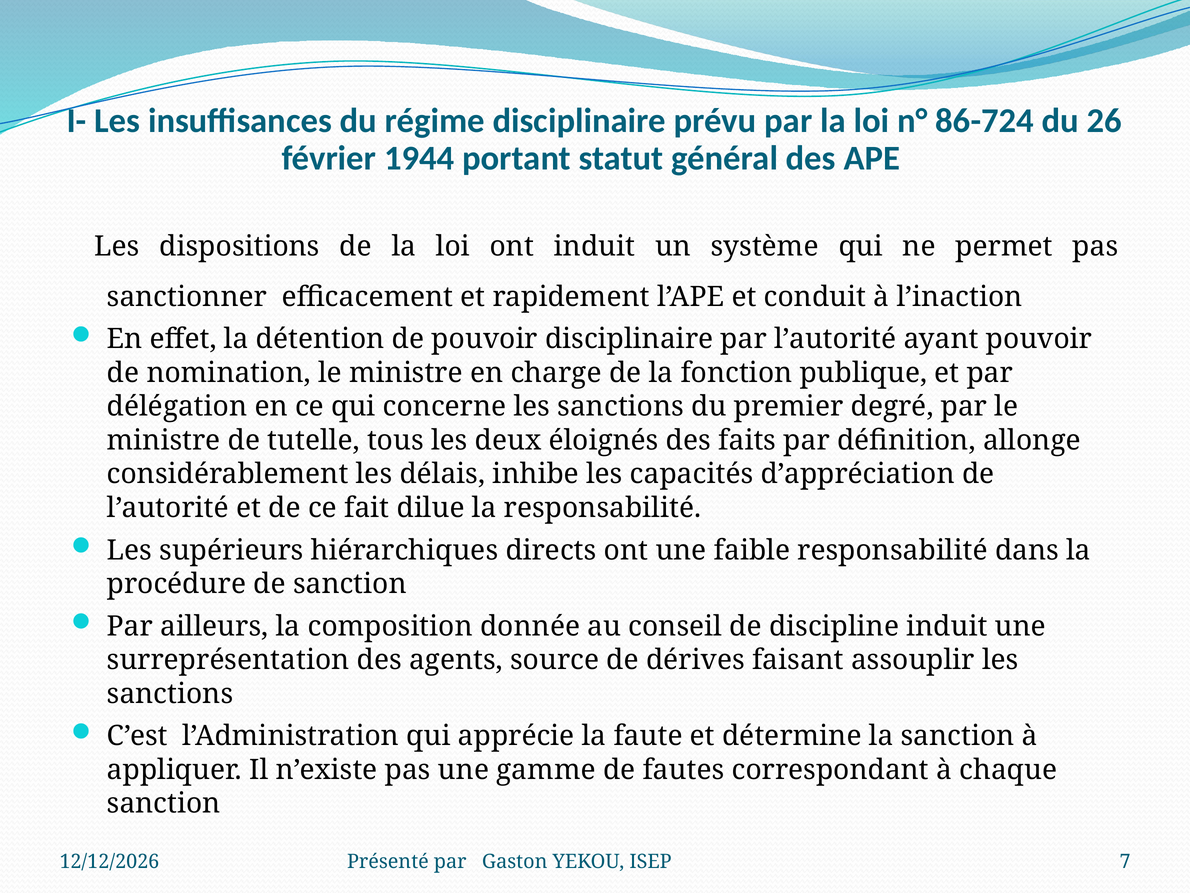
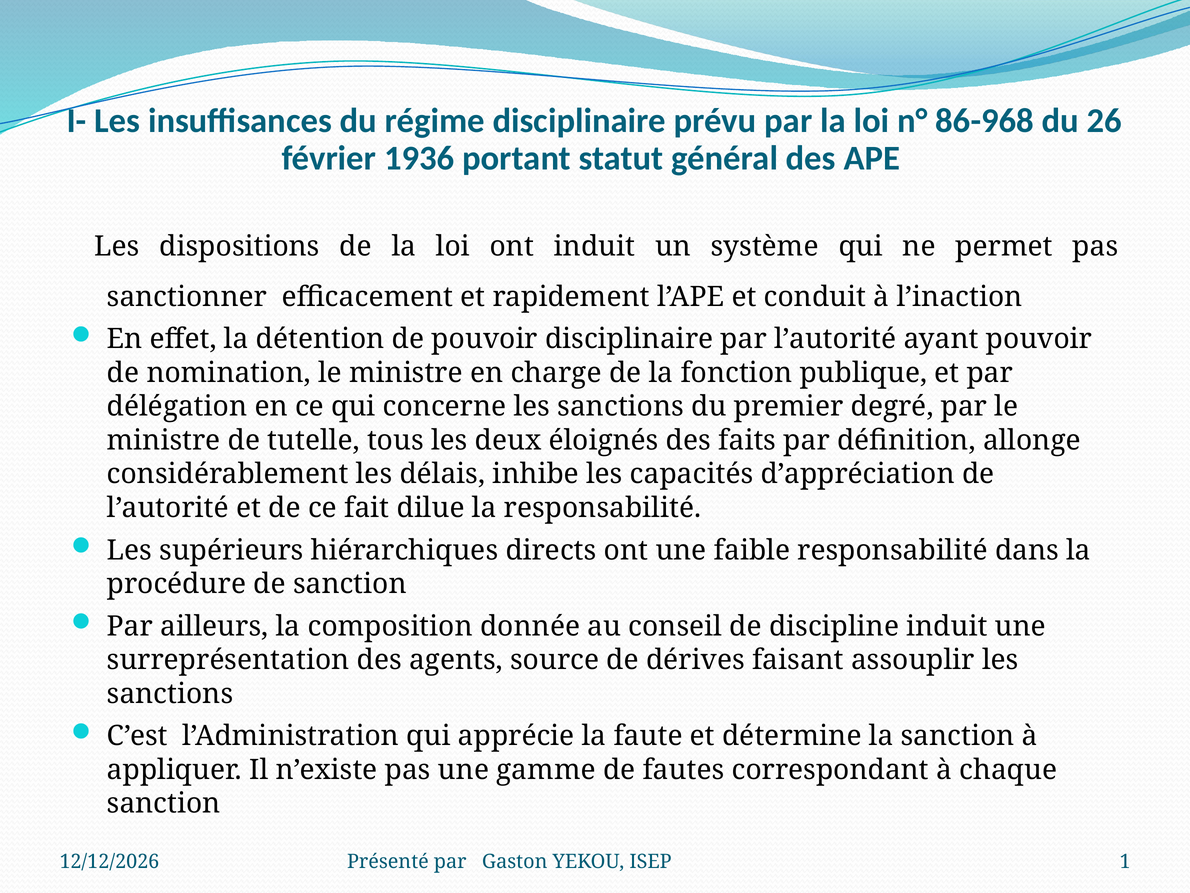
86-724: 86-724 -> 86-968
1944: 1944 -> 1936
7: 7 -> 1
